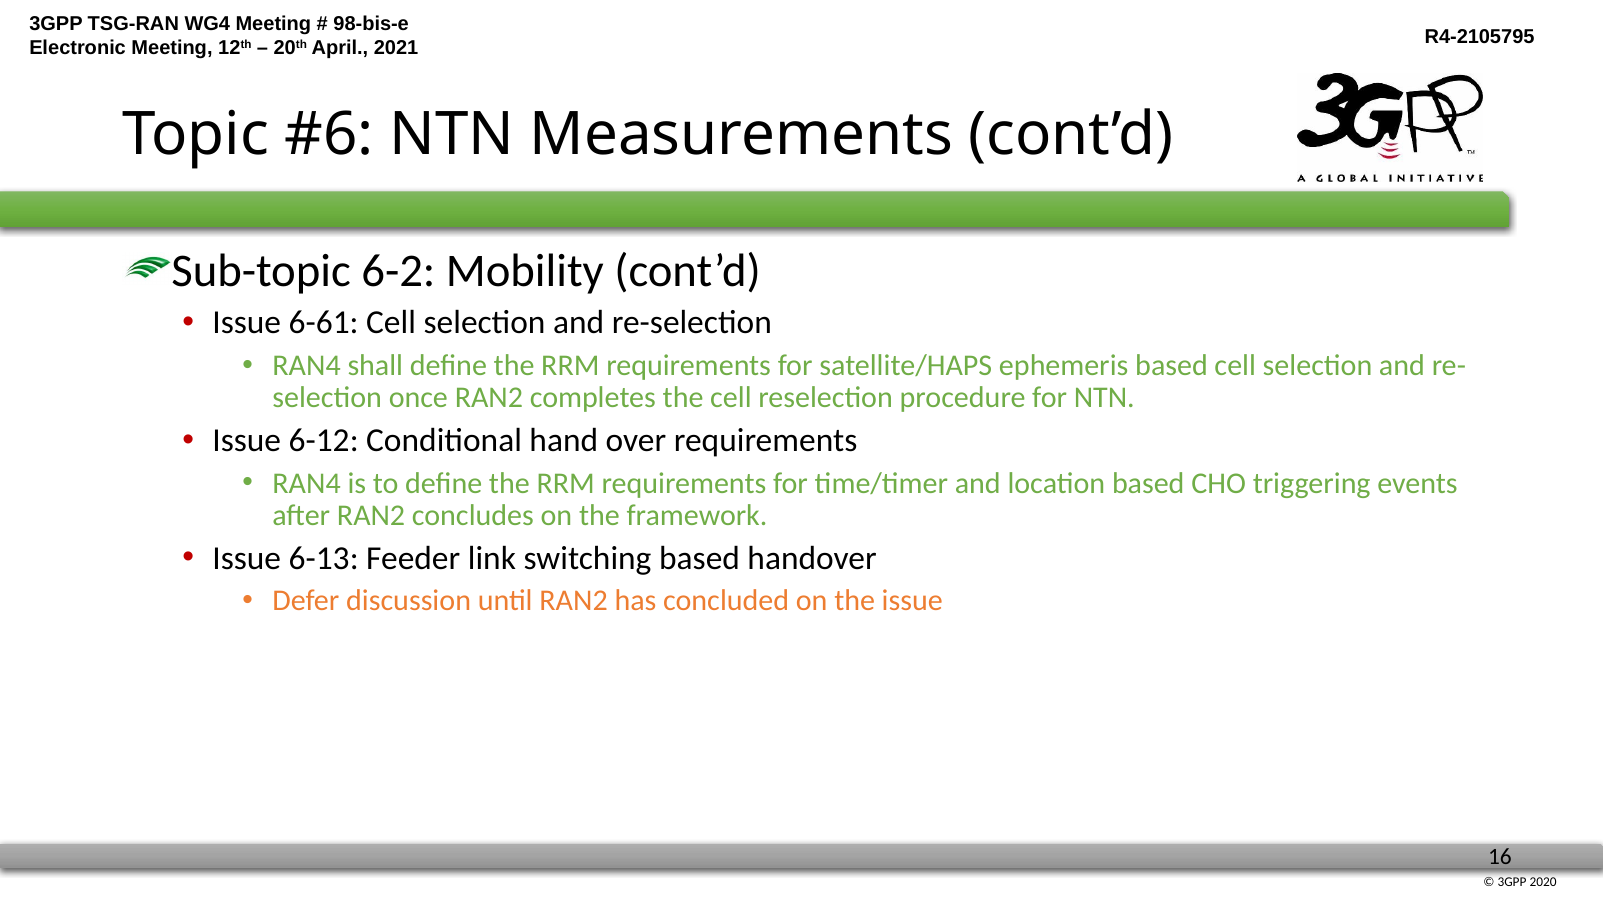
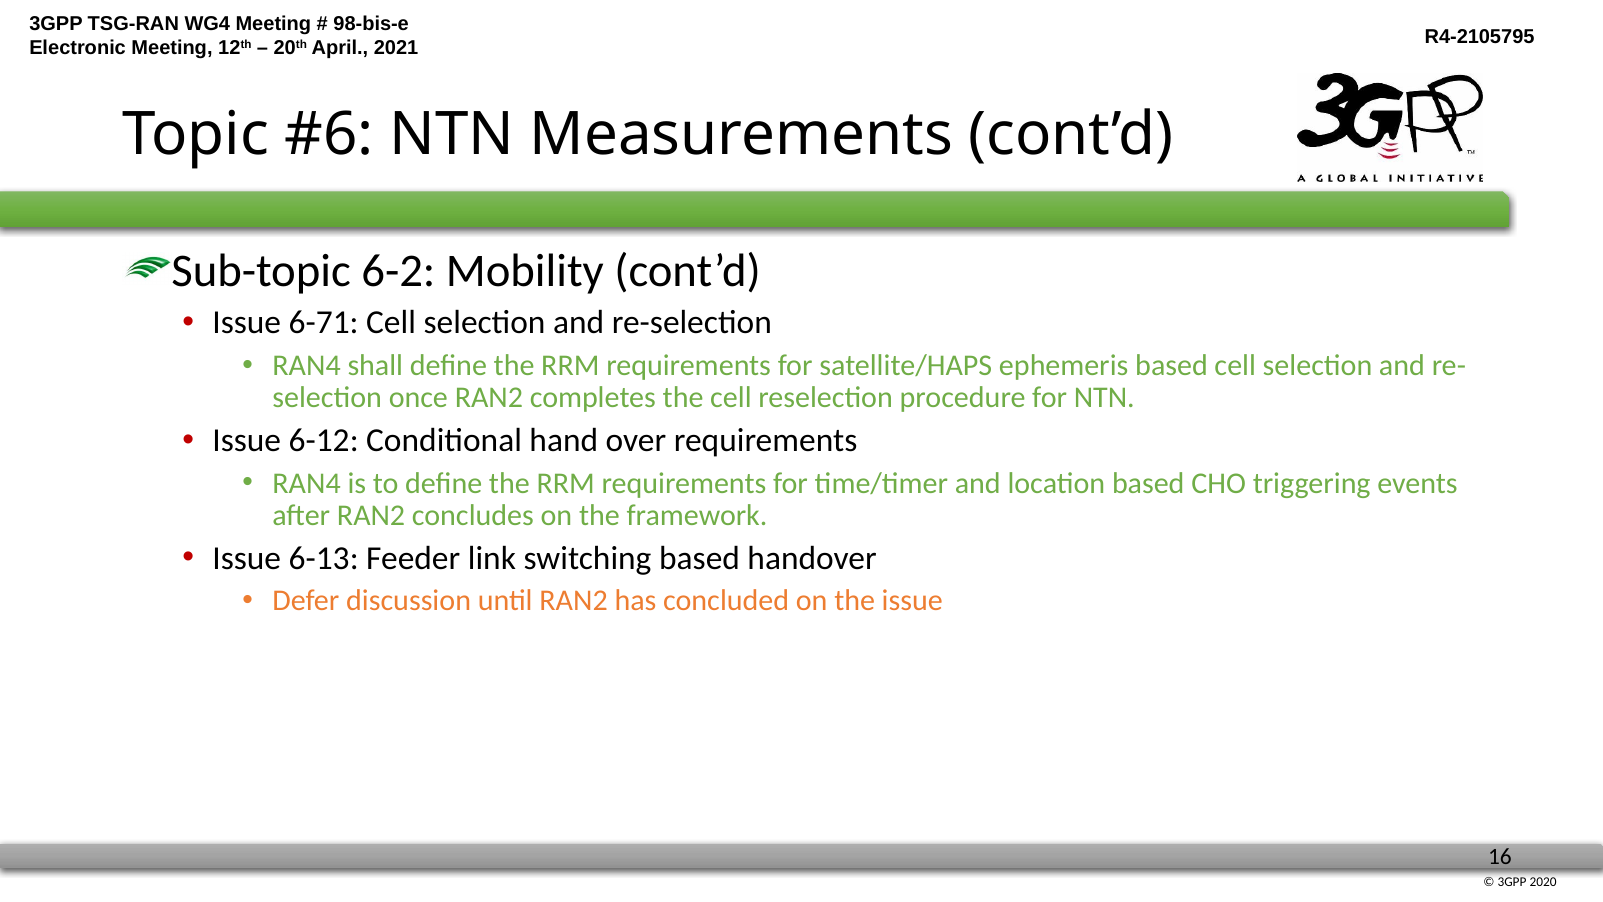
6-61: 6-61 -> 6-71
